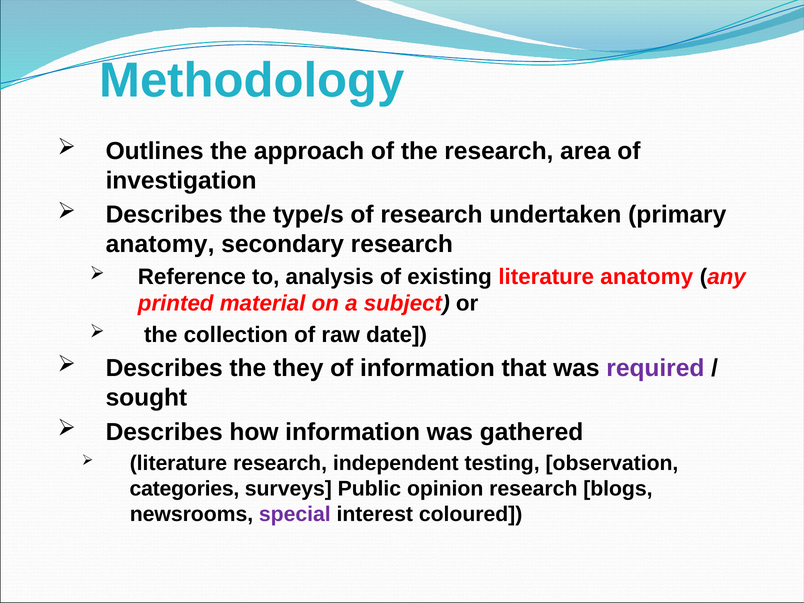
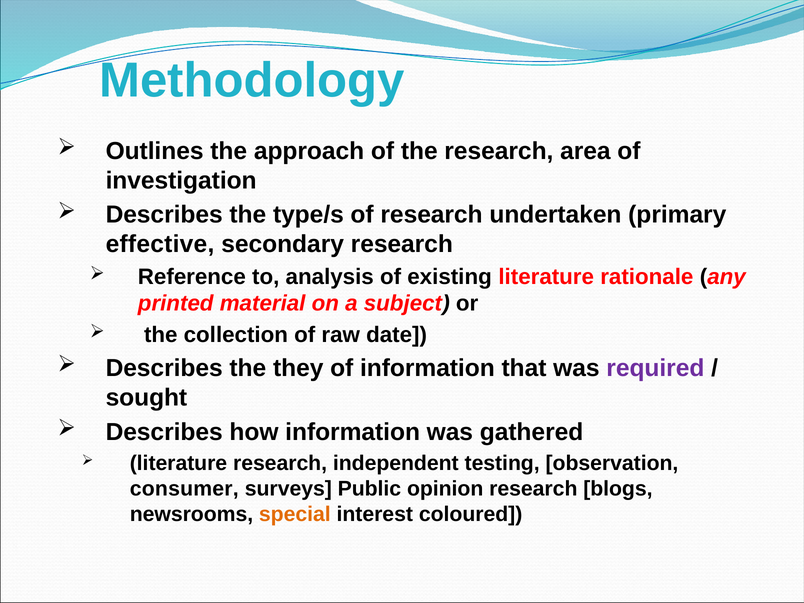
anatomy at (160, 244): anatomy -> effective
literature anatomy: anatomy -> rationale
categories: categories -> consumer
special colour: purple -> orange
